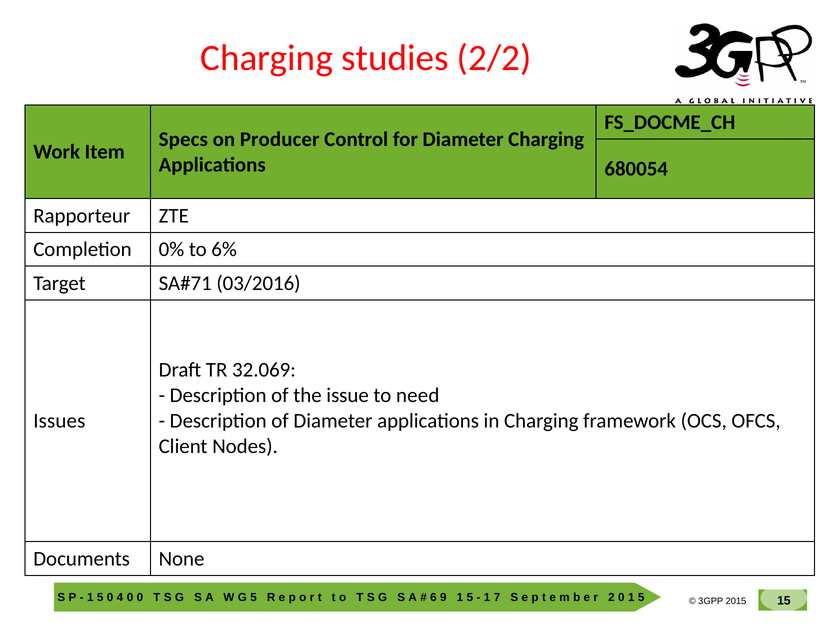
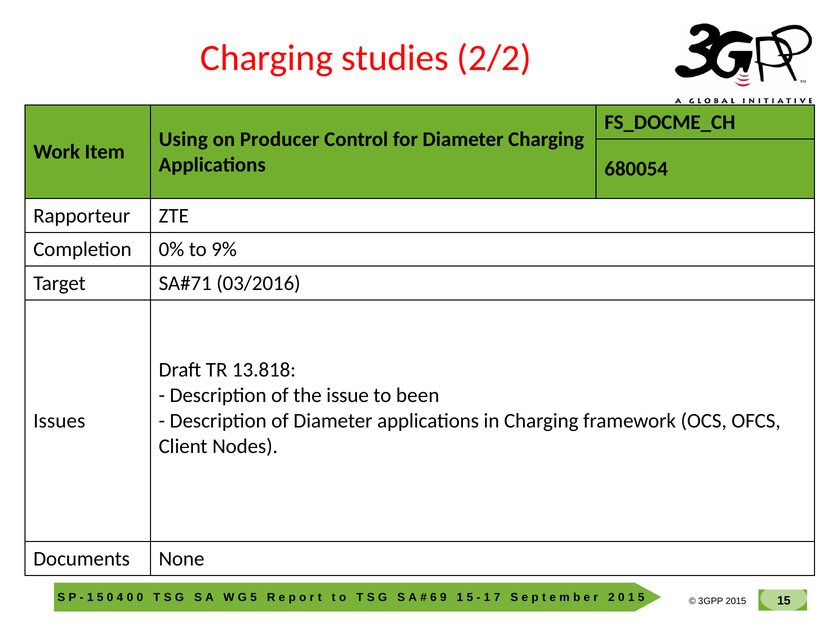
Specs: Specs -> Using
6%: 6% -> 9%
32.069: 32.069 -> 13.818
need: need -> been
